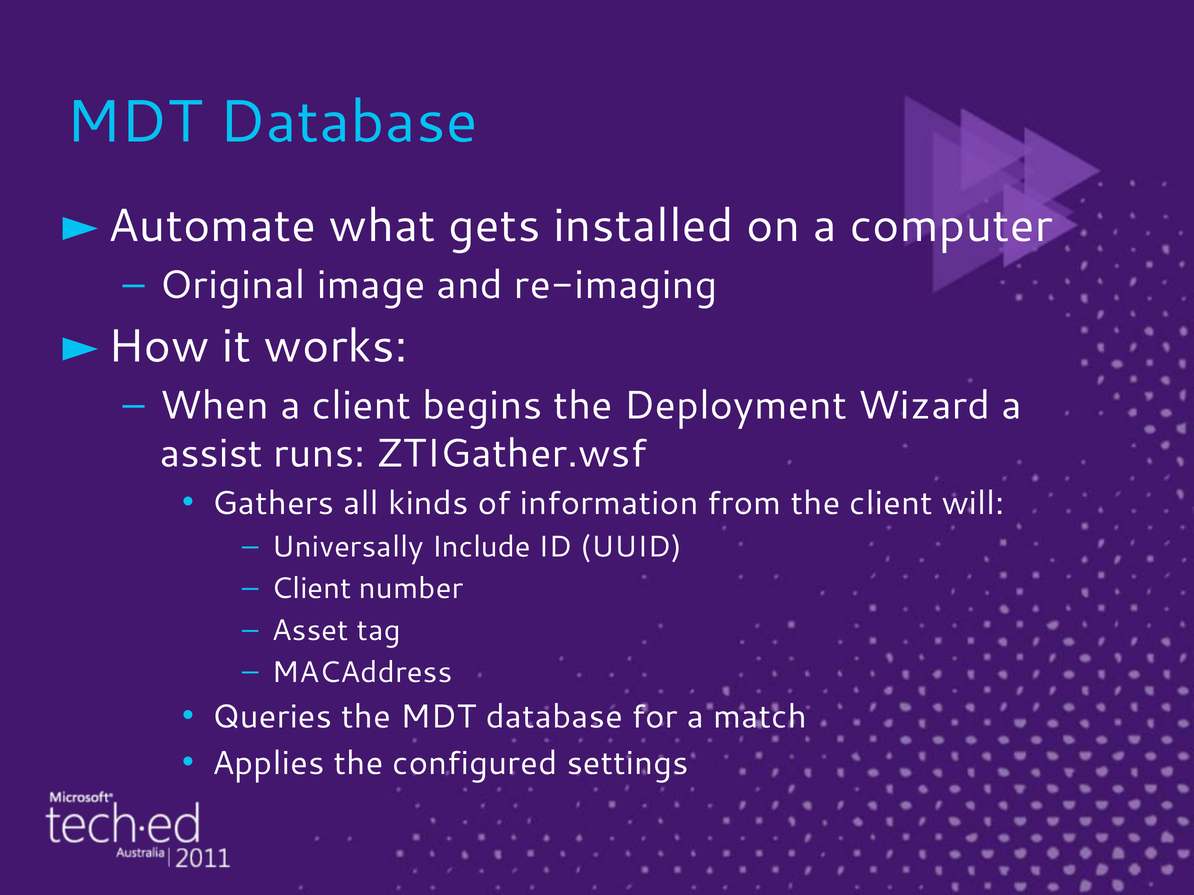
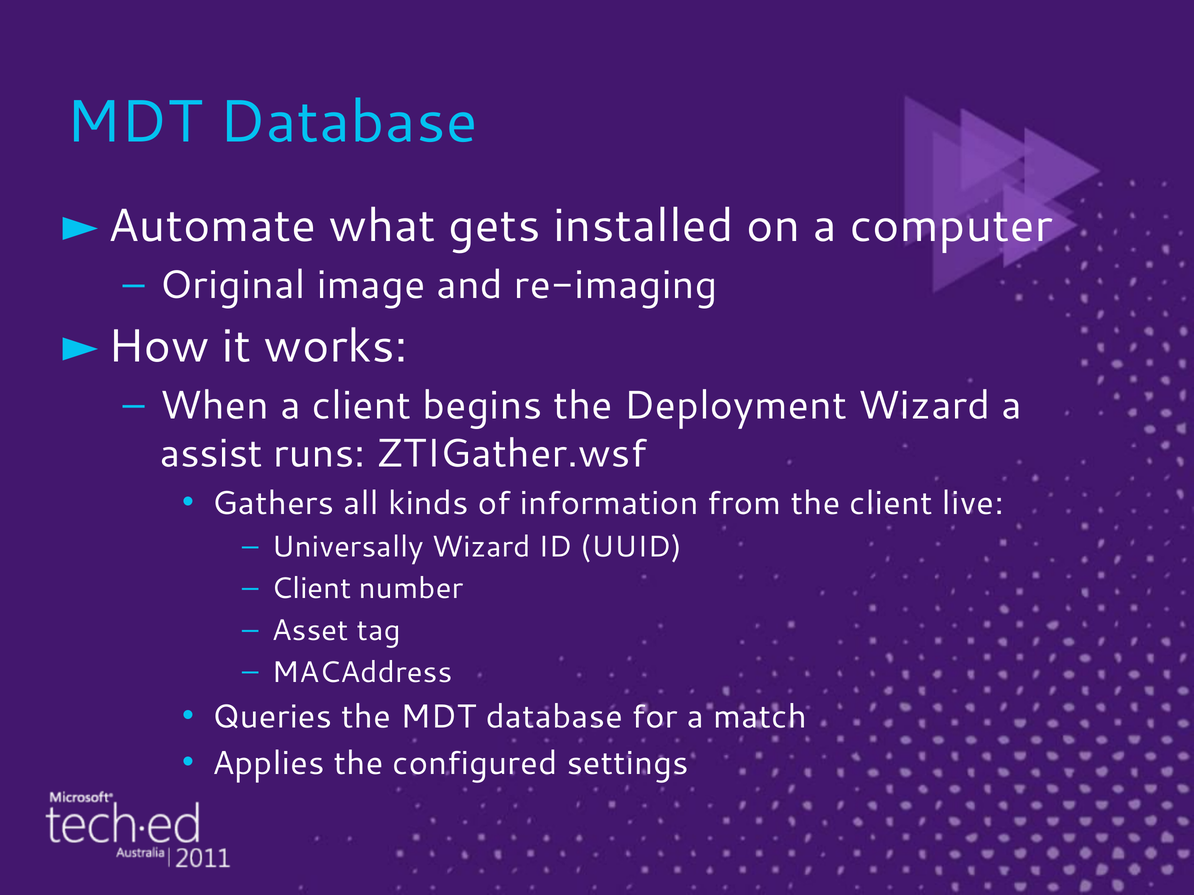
will: will -> live
Universally Include: Include -> Wizard
